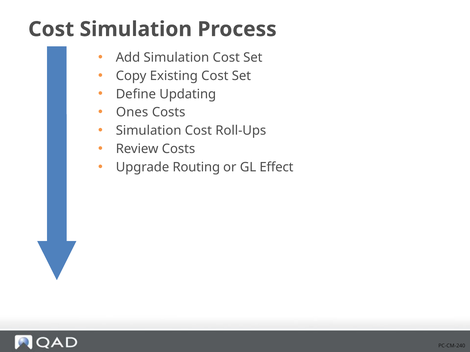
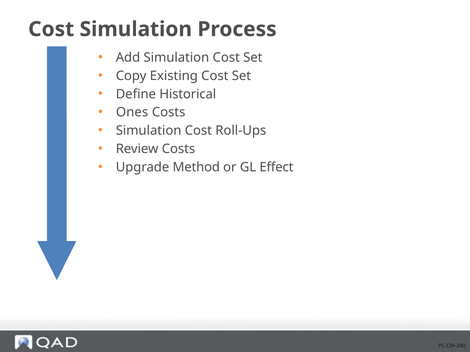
Updating: Updating -> Historical
Routing: Routing -> Method
